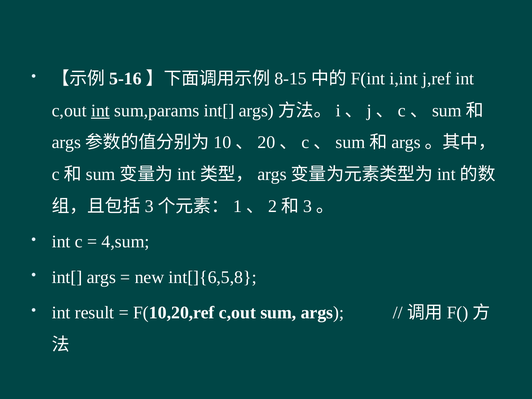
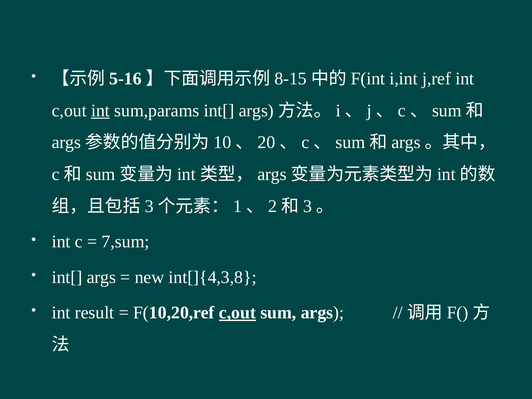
4,sum: 4,sum -> 7,sum
int[]{6,5,8: int[]{6,5,8 -> int[]{4,3,8
c,out at (237, 313) underline: none -> present
